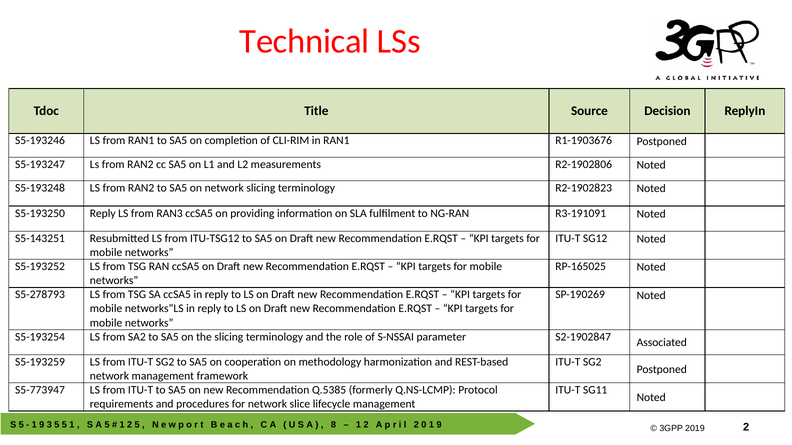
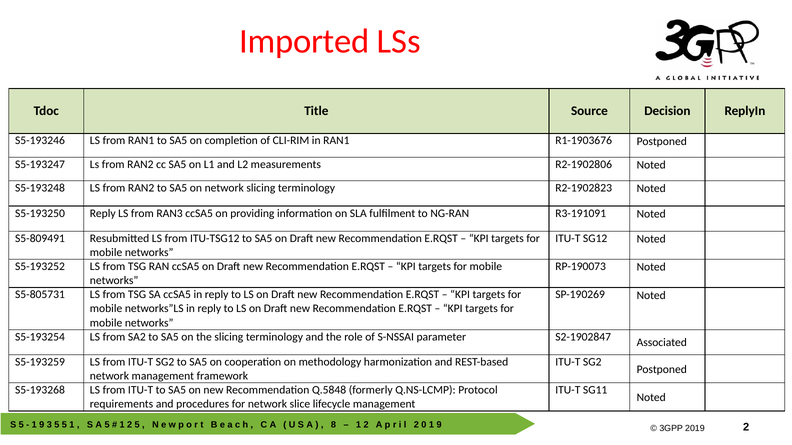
Technical: Technical -> Imported
S5-143251: S5-143251 -> S5-809491
RP-165025: RP-165025 -> RP-190073
S5-278793: S5-278793 -> S5-805731
S5-773947: S5-773947 -> S5-193268
Q.5385: Q.5385 -> Q.5848
